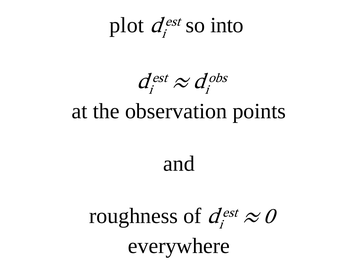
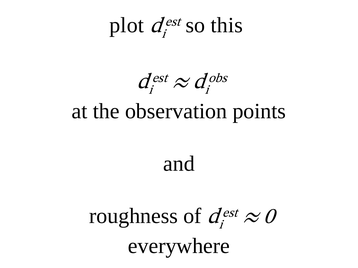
into: into -> this
